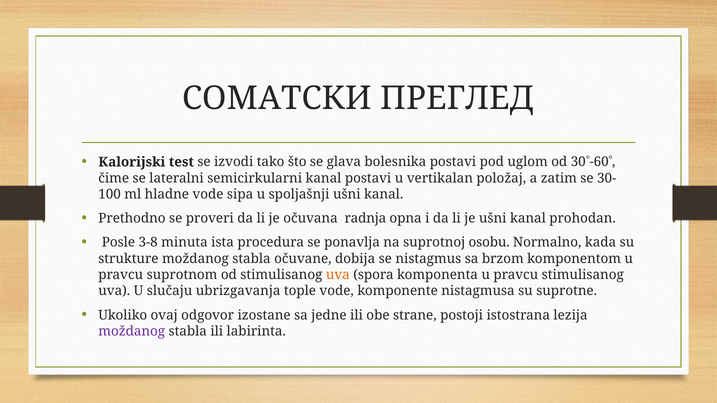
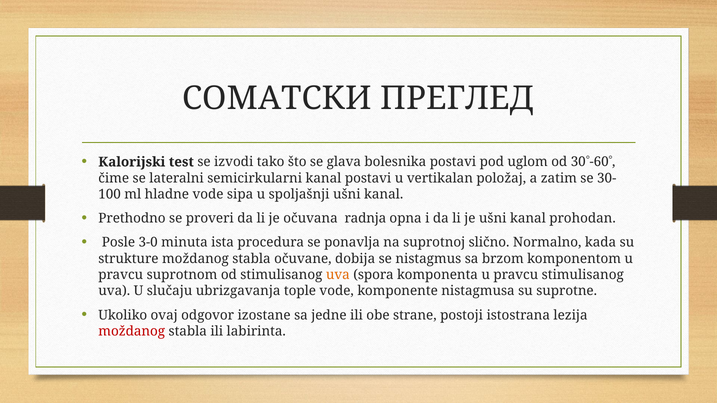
3-8: 3-8 -> 3-0
osobu: osobu -> slično
moždanog at (132, 331) colour: purple -> red
